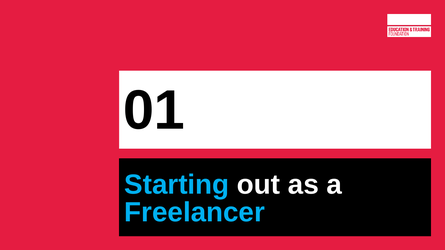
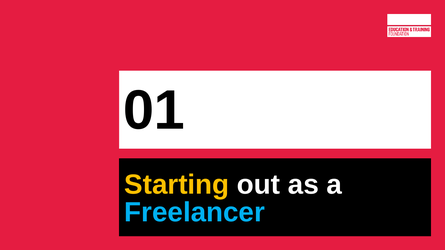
Starting colour: light blue -> yellow
